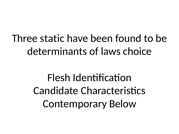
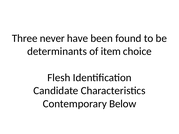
static: static -> never
laws: laws -> item
